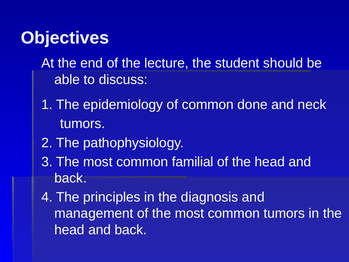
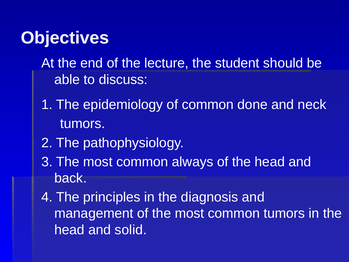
familial: familial -> always
back at (131, 230): back -> solid
